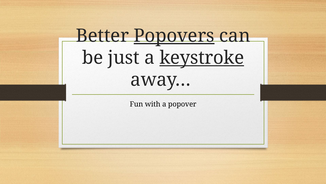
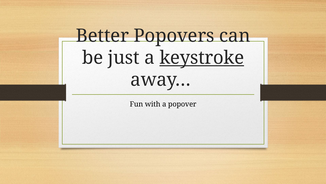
Popovers underline: present -> none
